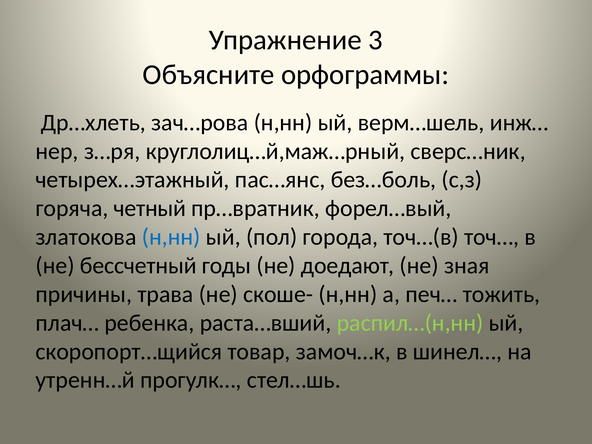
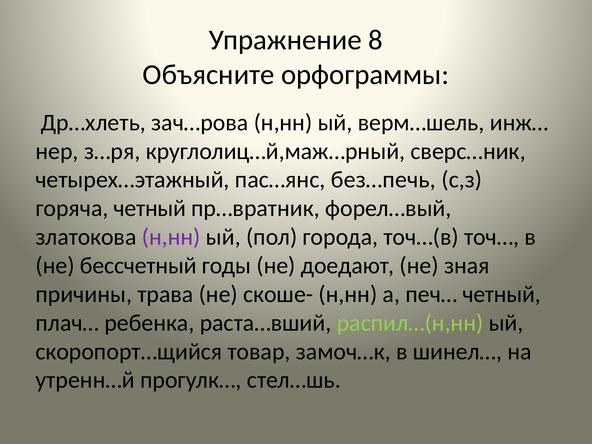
3: 3 -> 8
без…боль: без…боль -> без…печь
н,нн at (171, 237) colour: blue -> purple
печ… тожить: тожить -> четный
